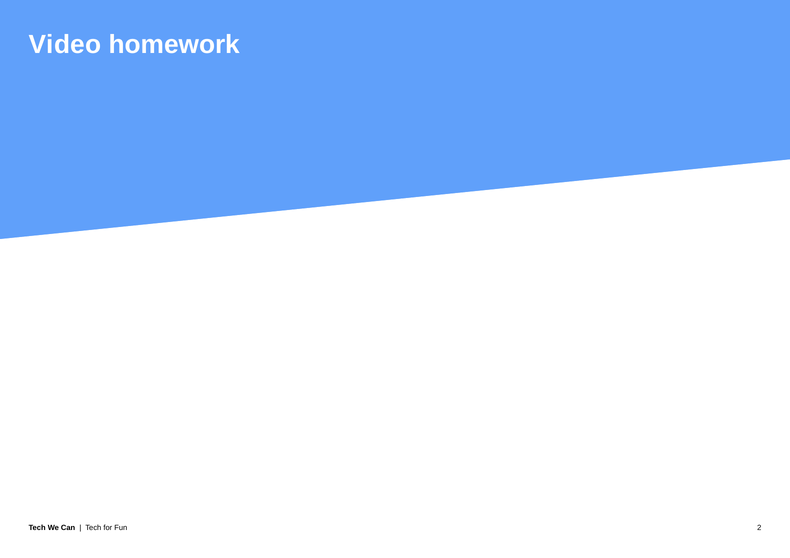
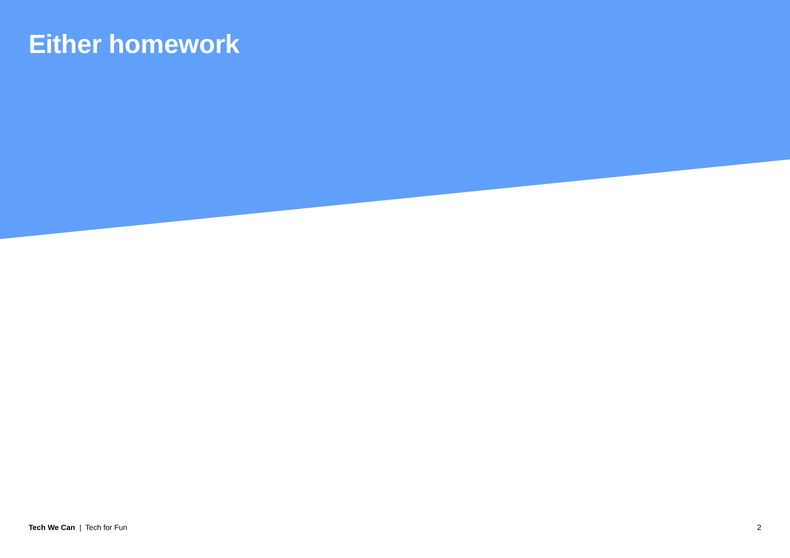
Video: Video -> Either
